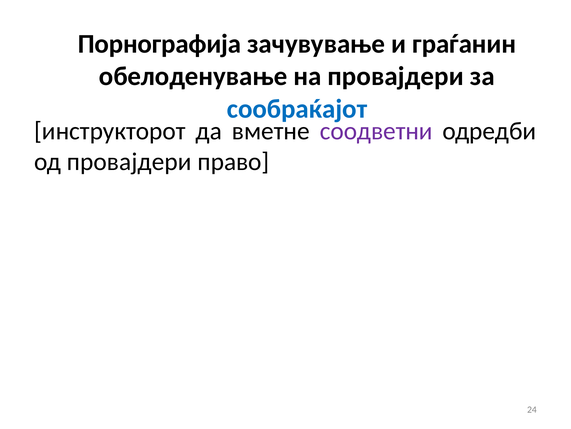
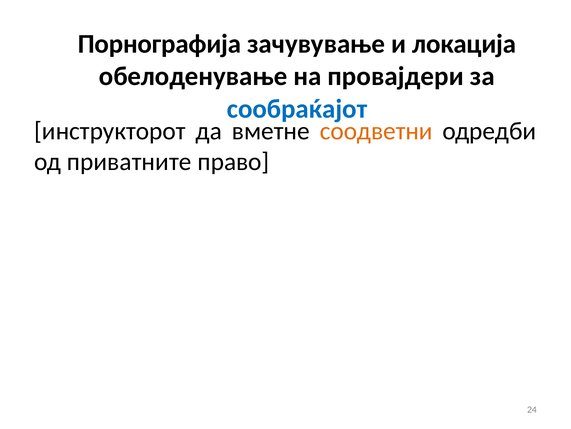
граѓанин: граѓанин -> локација
соодветни colour: purple -> orange
од провајдери: провајдери -> приватните
